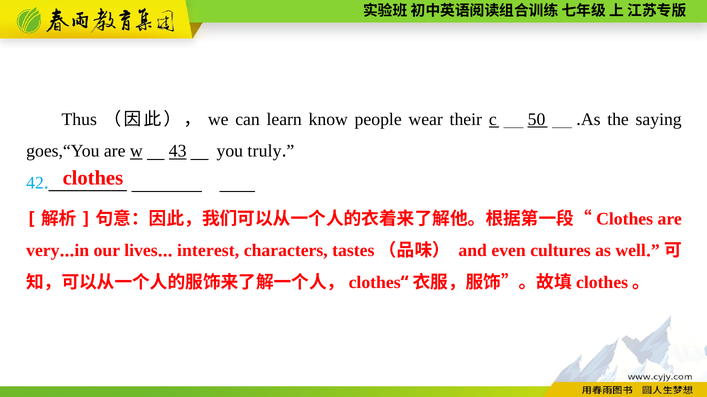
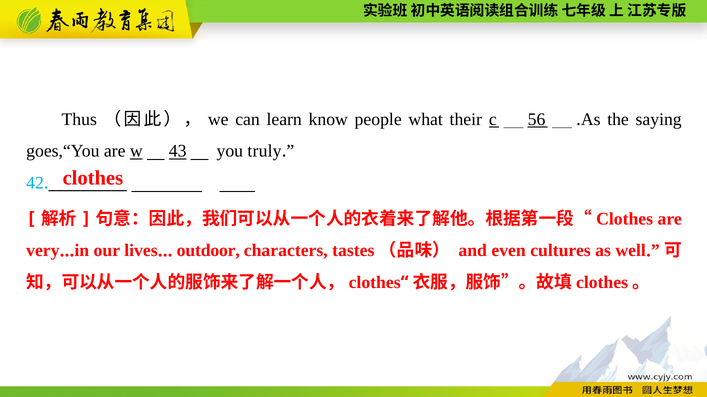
wear: wear -> what
50: 50 -> 56
interest: interest -> outdoor
